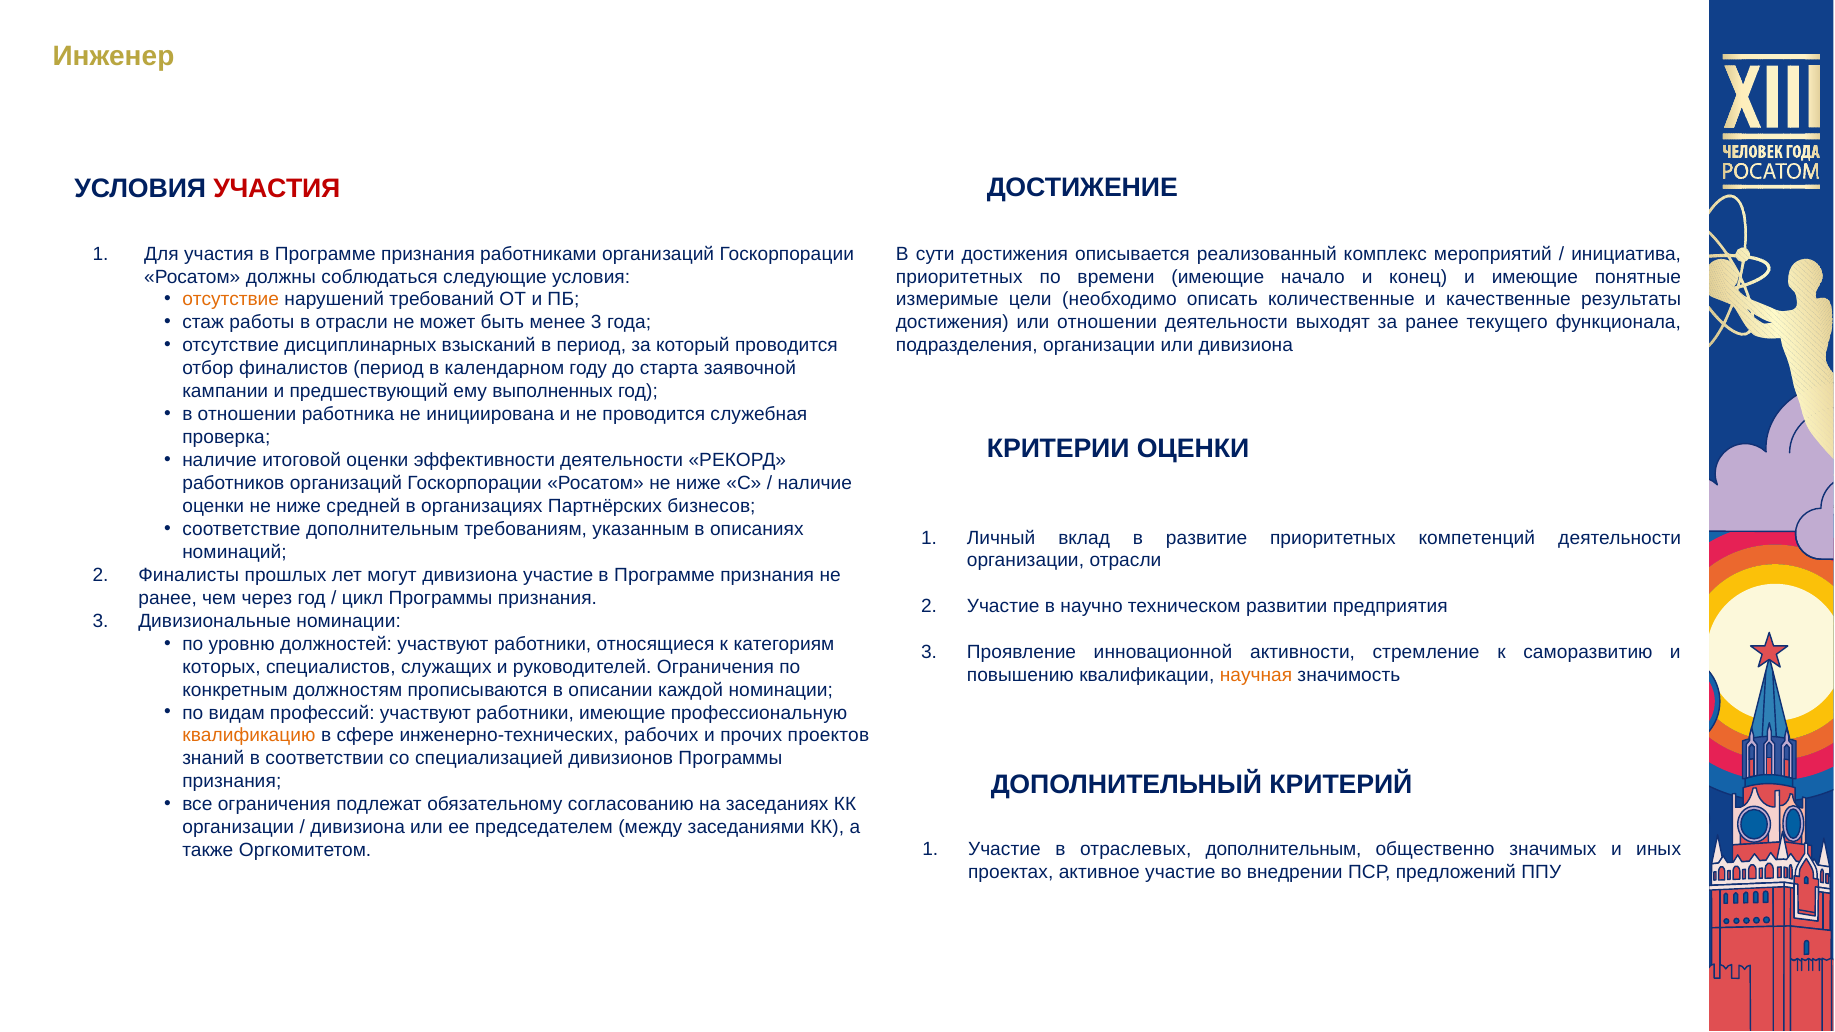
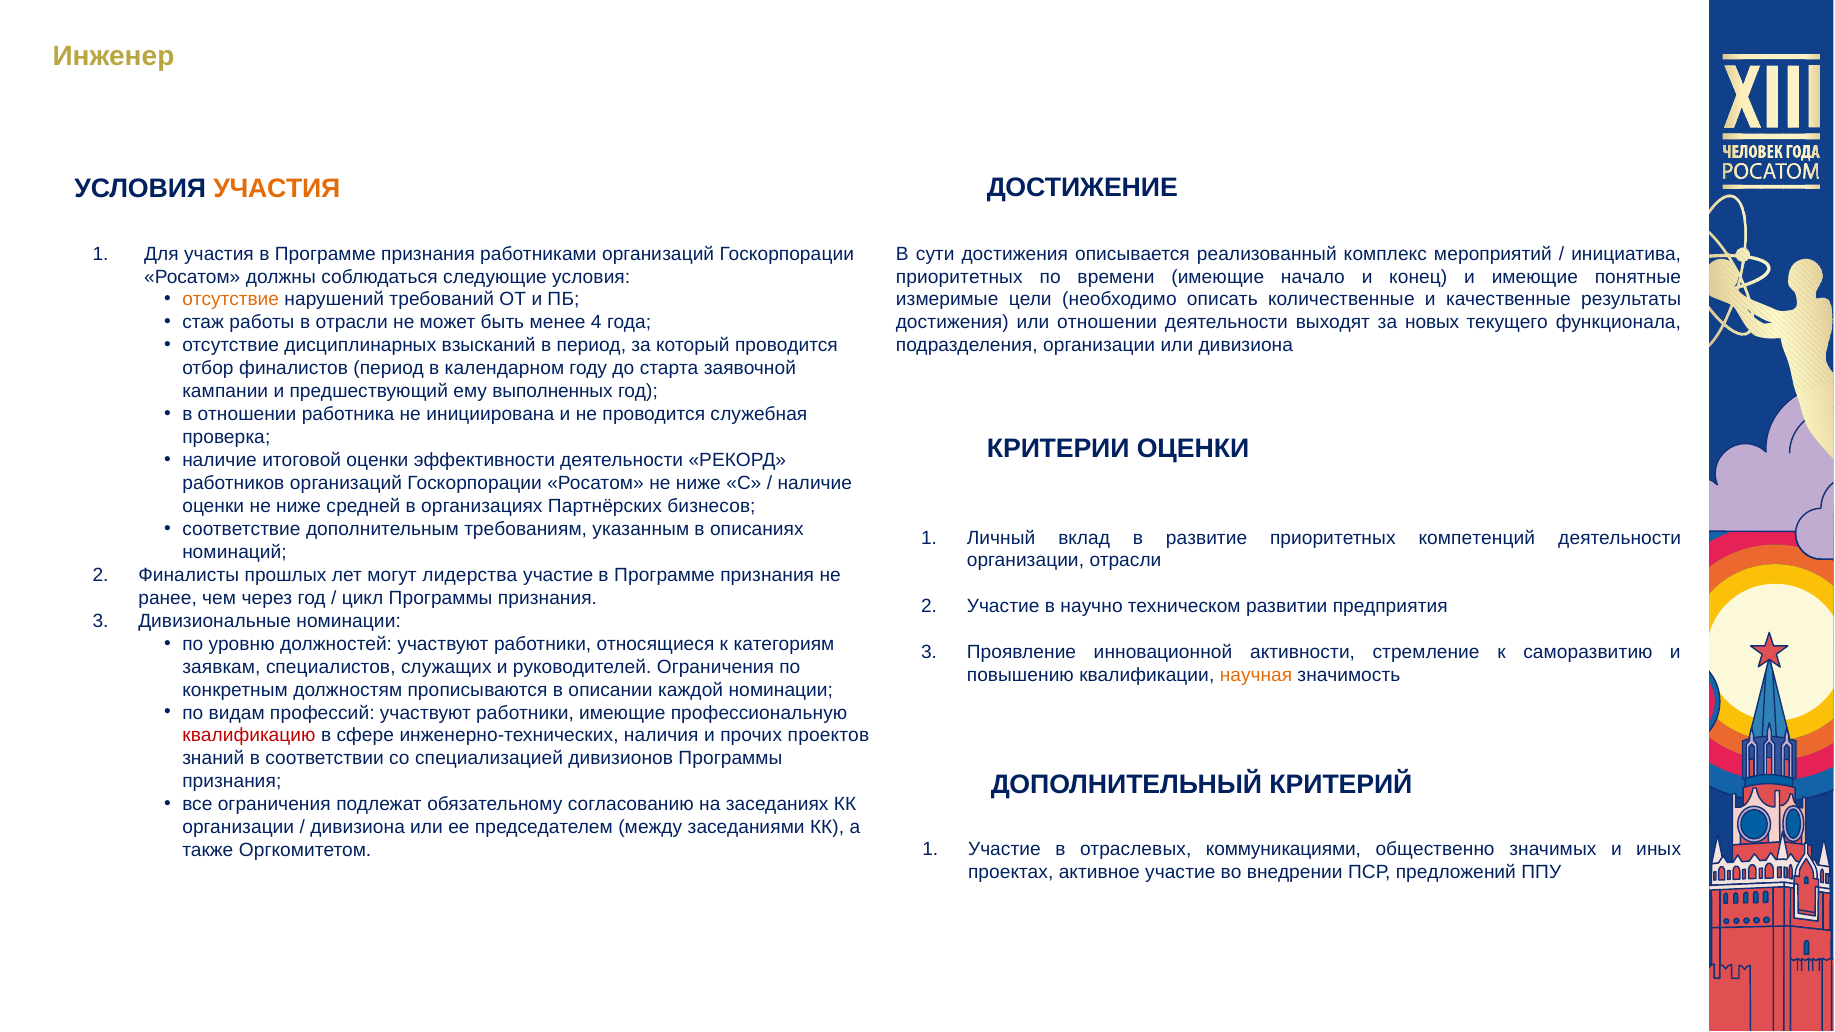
УЧАСТИЯ at (277, 188) colour: red -> orange
менее 3: 3 -> 4
за ранее: ранее -> новых
могут дивизиона: дивизиона -> лидерства
которых: которых -> заявкам
квалификацию colour: orange -> red
рабочих: рабочих -> наличия
отраслевых дополнительным: дополнительным -> коммуникациями
